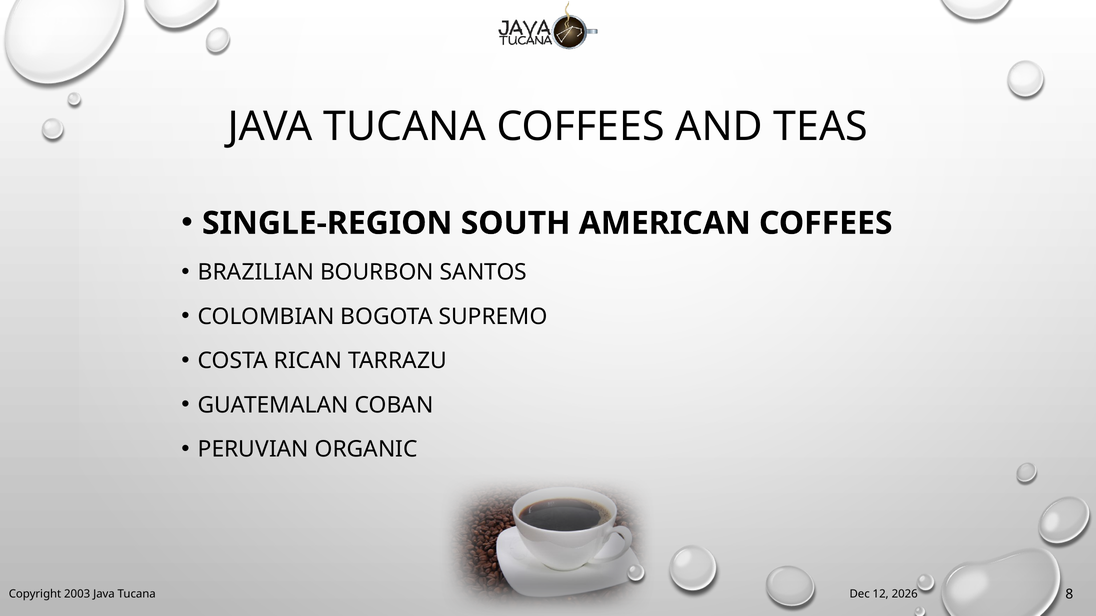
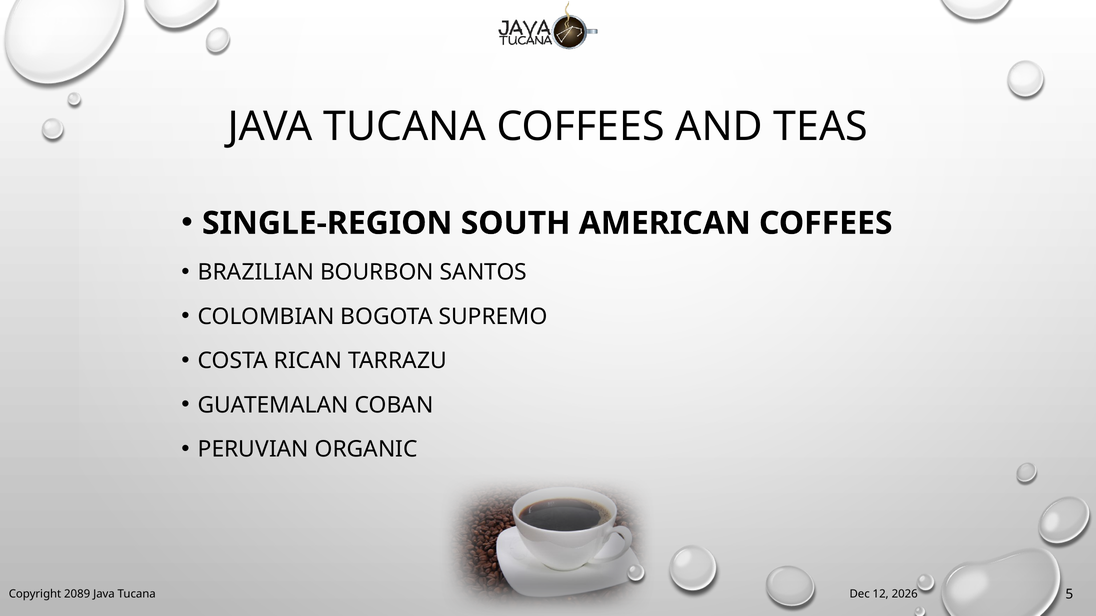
2003: 2003 -> 2089
8: 8 -> 5
